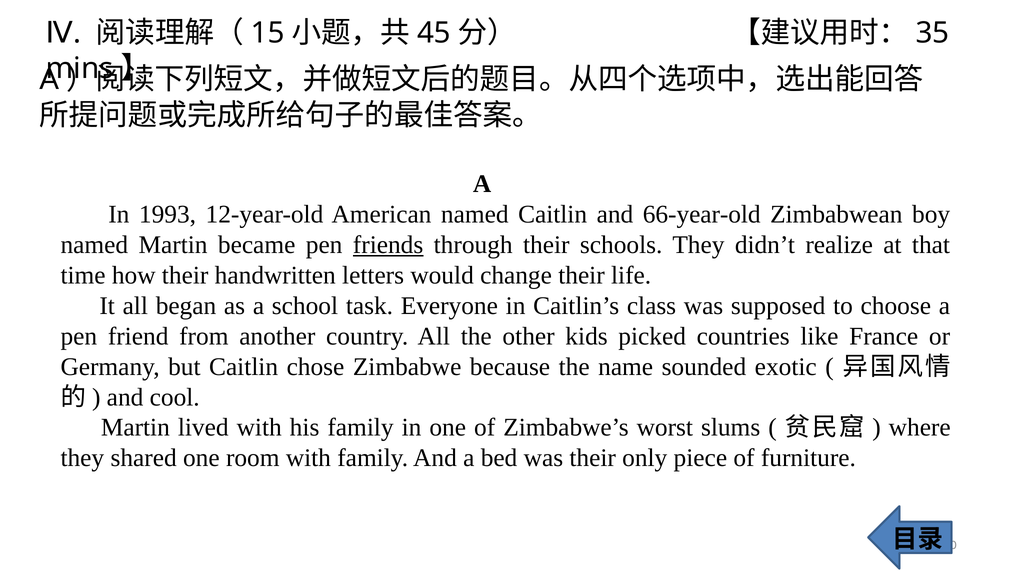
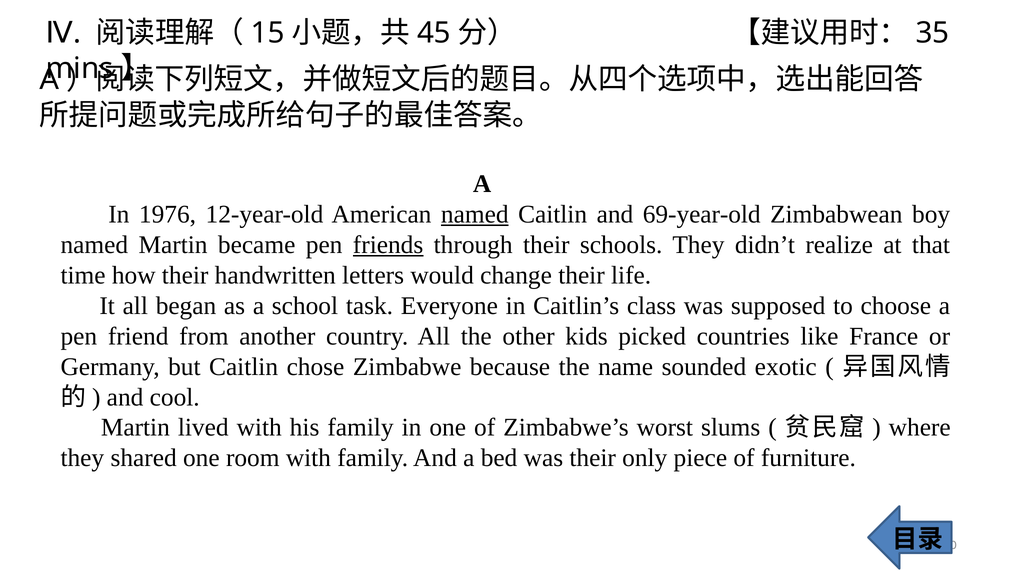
1993: 1993 -> 1976
named at (475, 214) underline: none -> present
66-year-old: 66-year-old -> 69-year-old
